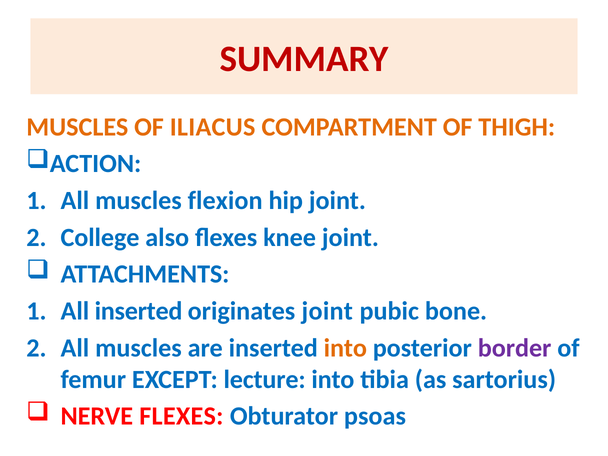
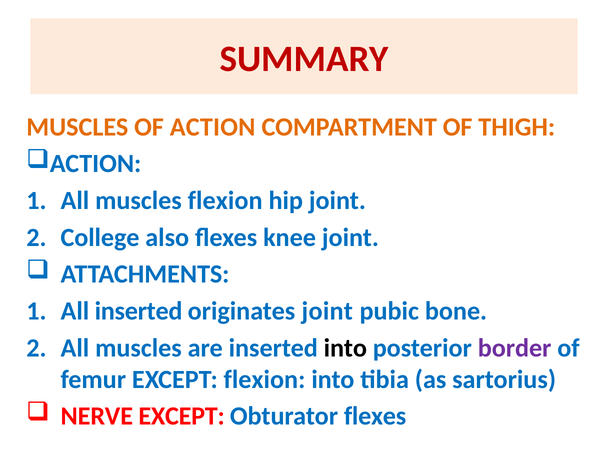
OF ILIACUS: ILIACUS -> ACTION
into at (345, 348) colour: orange -> black
EXCEPT lecture: lecture -> flexion
NERVE FLEXES: FLEXES -> EXCEPT
Obturator psoas: psoas -> flexes
